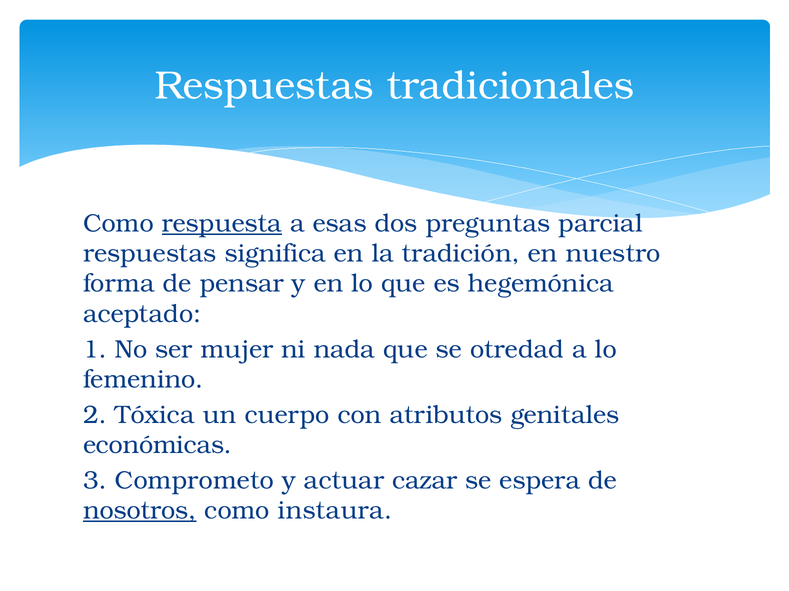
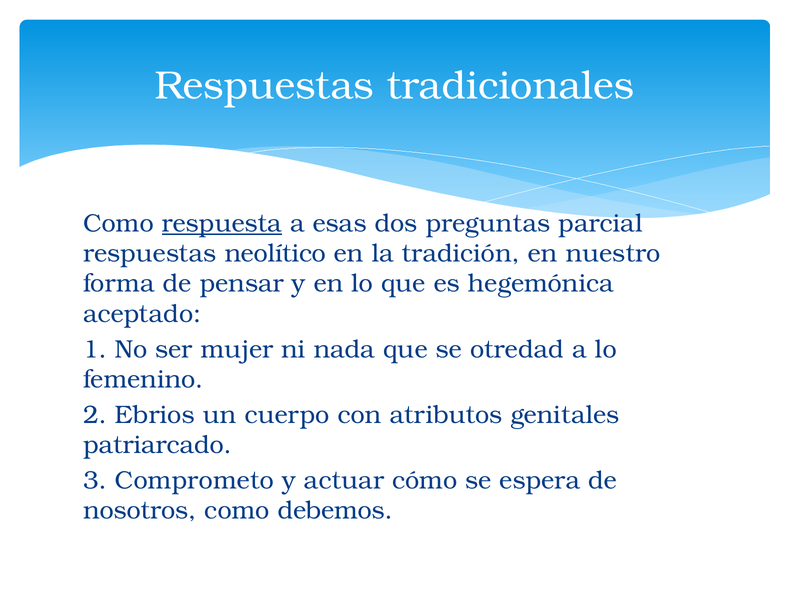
significa: significa -> neolítico
Tóxica: Tóxica -> Ebrios
económicas: económicas -> patriarcado
cazar: cazar -> cómo
nosotros underline: present -> none
instaura: instaura -> debemos
